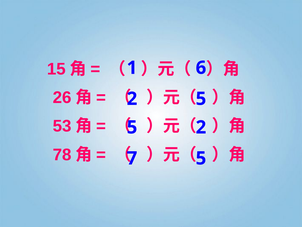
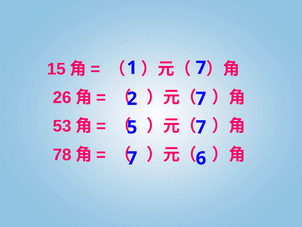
1 6: 6 -> 7
2 5: 5 -> 7
5 2: 2 -> 7
7 5: 5 -> 6
